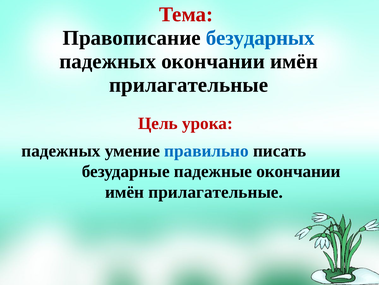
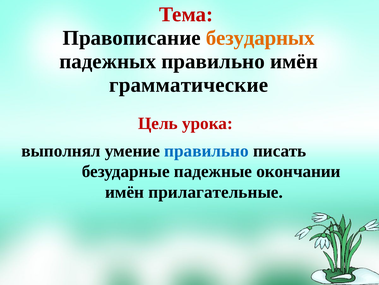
безударных colour: blue -> orange
падежных окончании: окончании -> правильно
прилагательные at (189, 85): прилагательные -> грамматические
падежных at (61, 150): падежных -> выполнял
